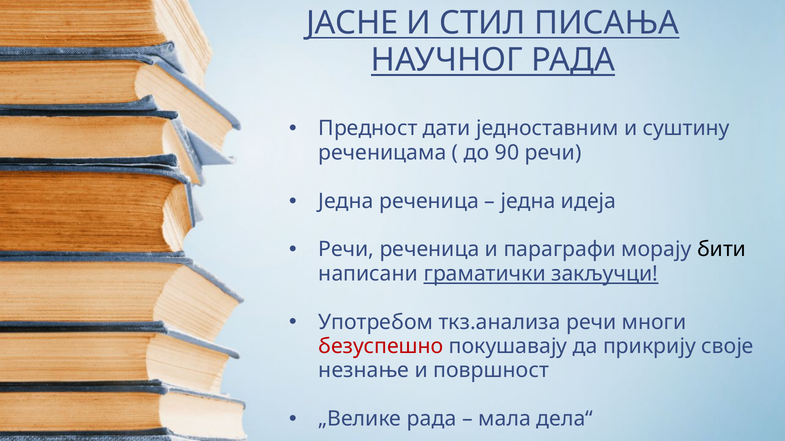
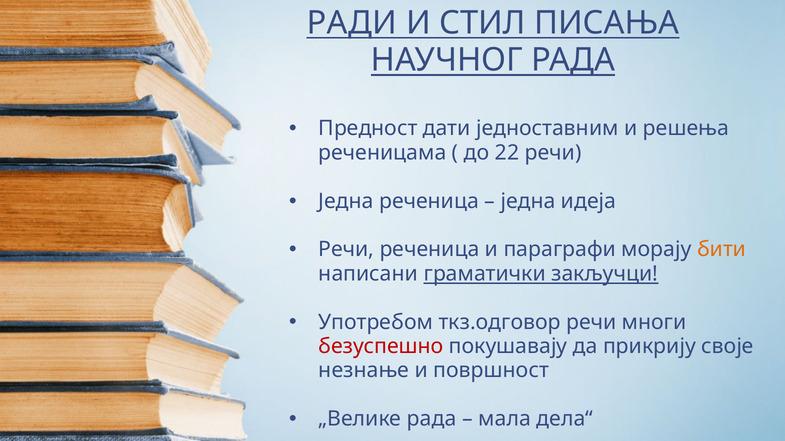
ЈАСНЕ: ЈАСНЕ -> РАДИ
суштину: суштину -> решења
90: 90 -> 22
бити colour: black -> orange
ткз.анализа: ткз.анализа -> ткз.одговор
